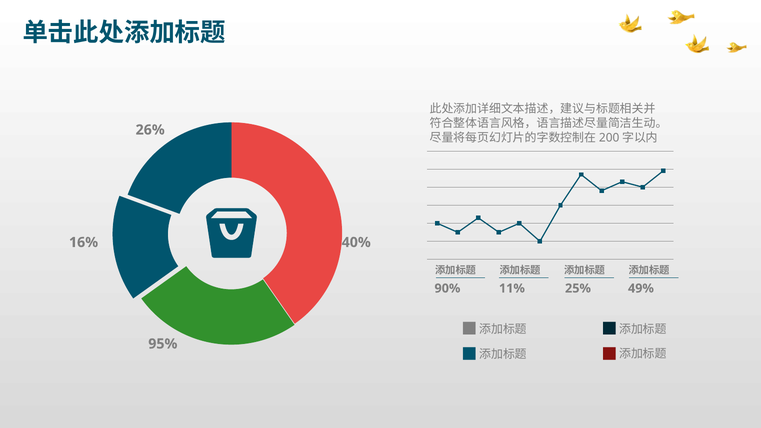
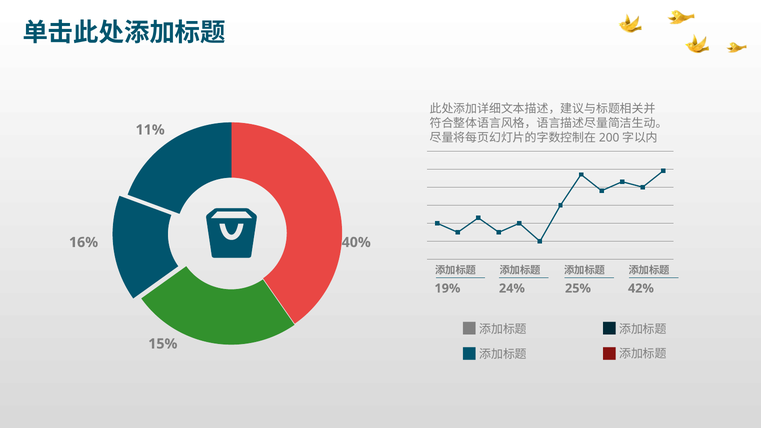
26%: 26% -> 11%
90%: 90% -> 19%
11%: 11% -> 24%
49%: 49% -> 42%
95%: 95% -> 15%
